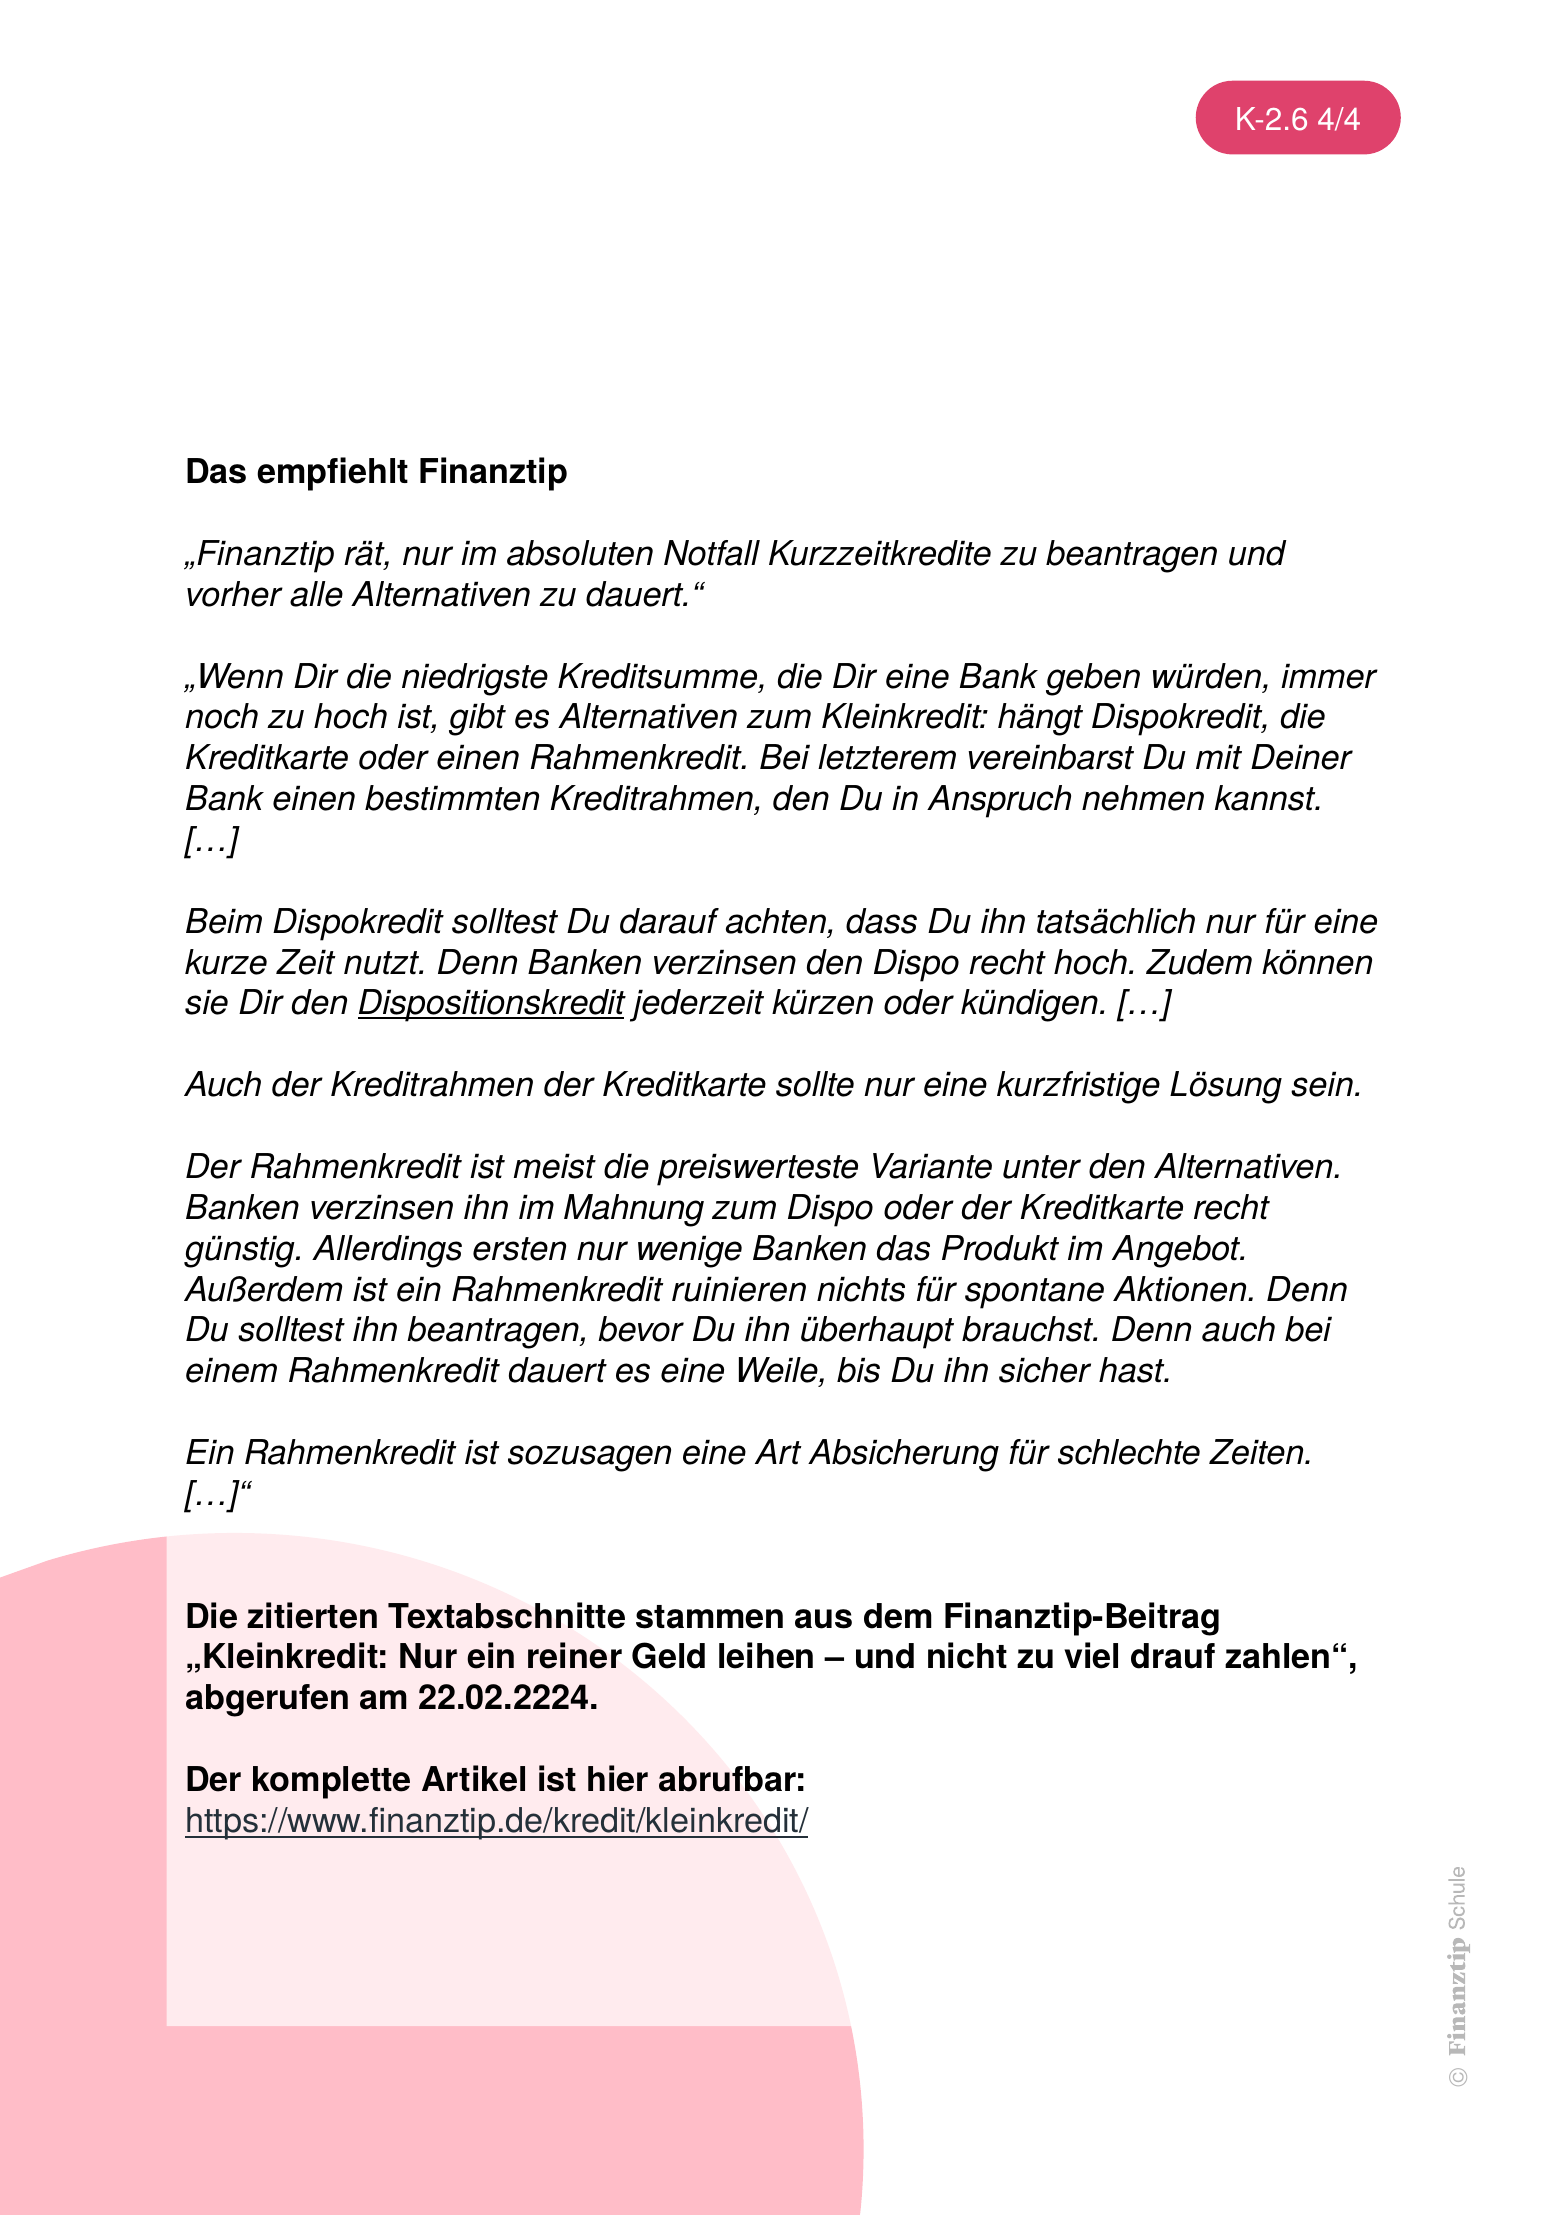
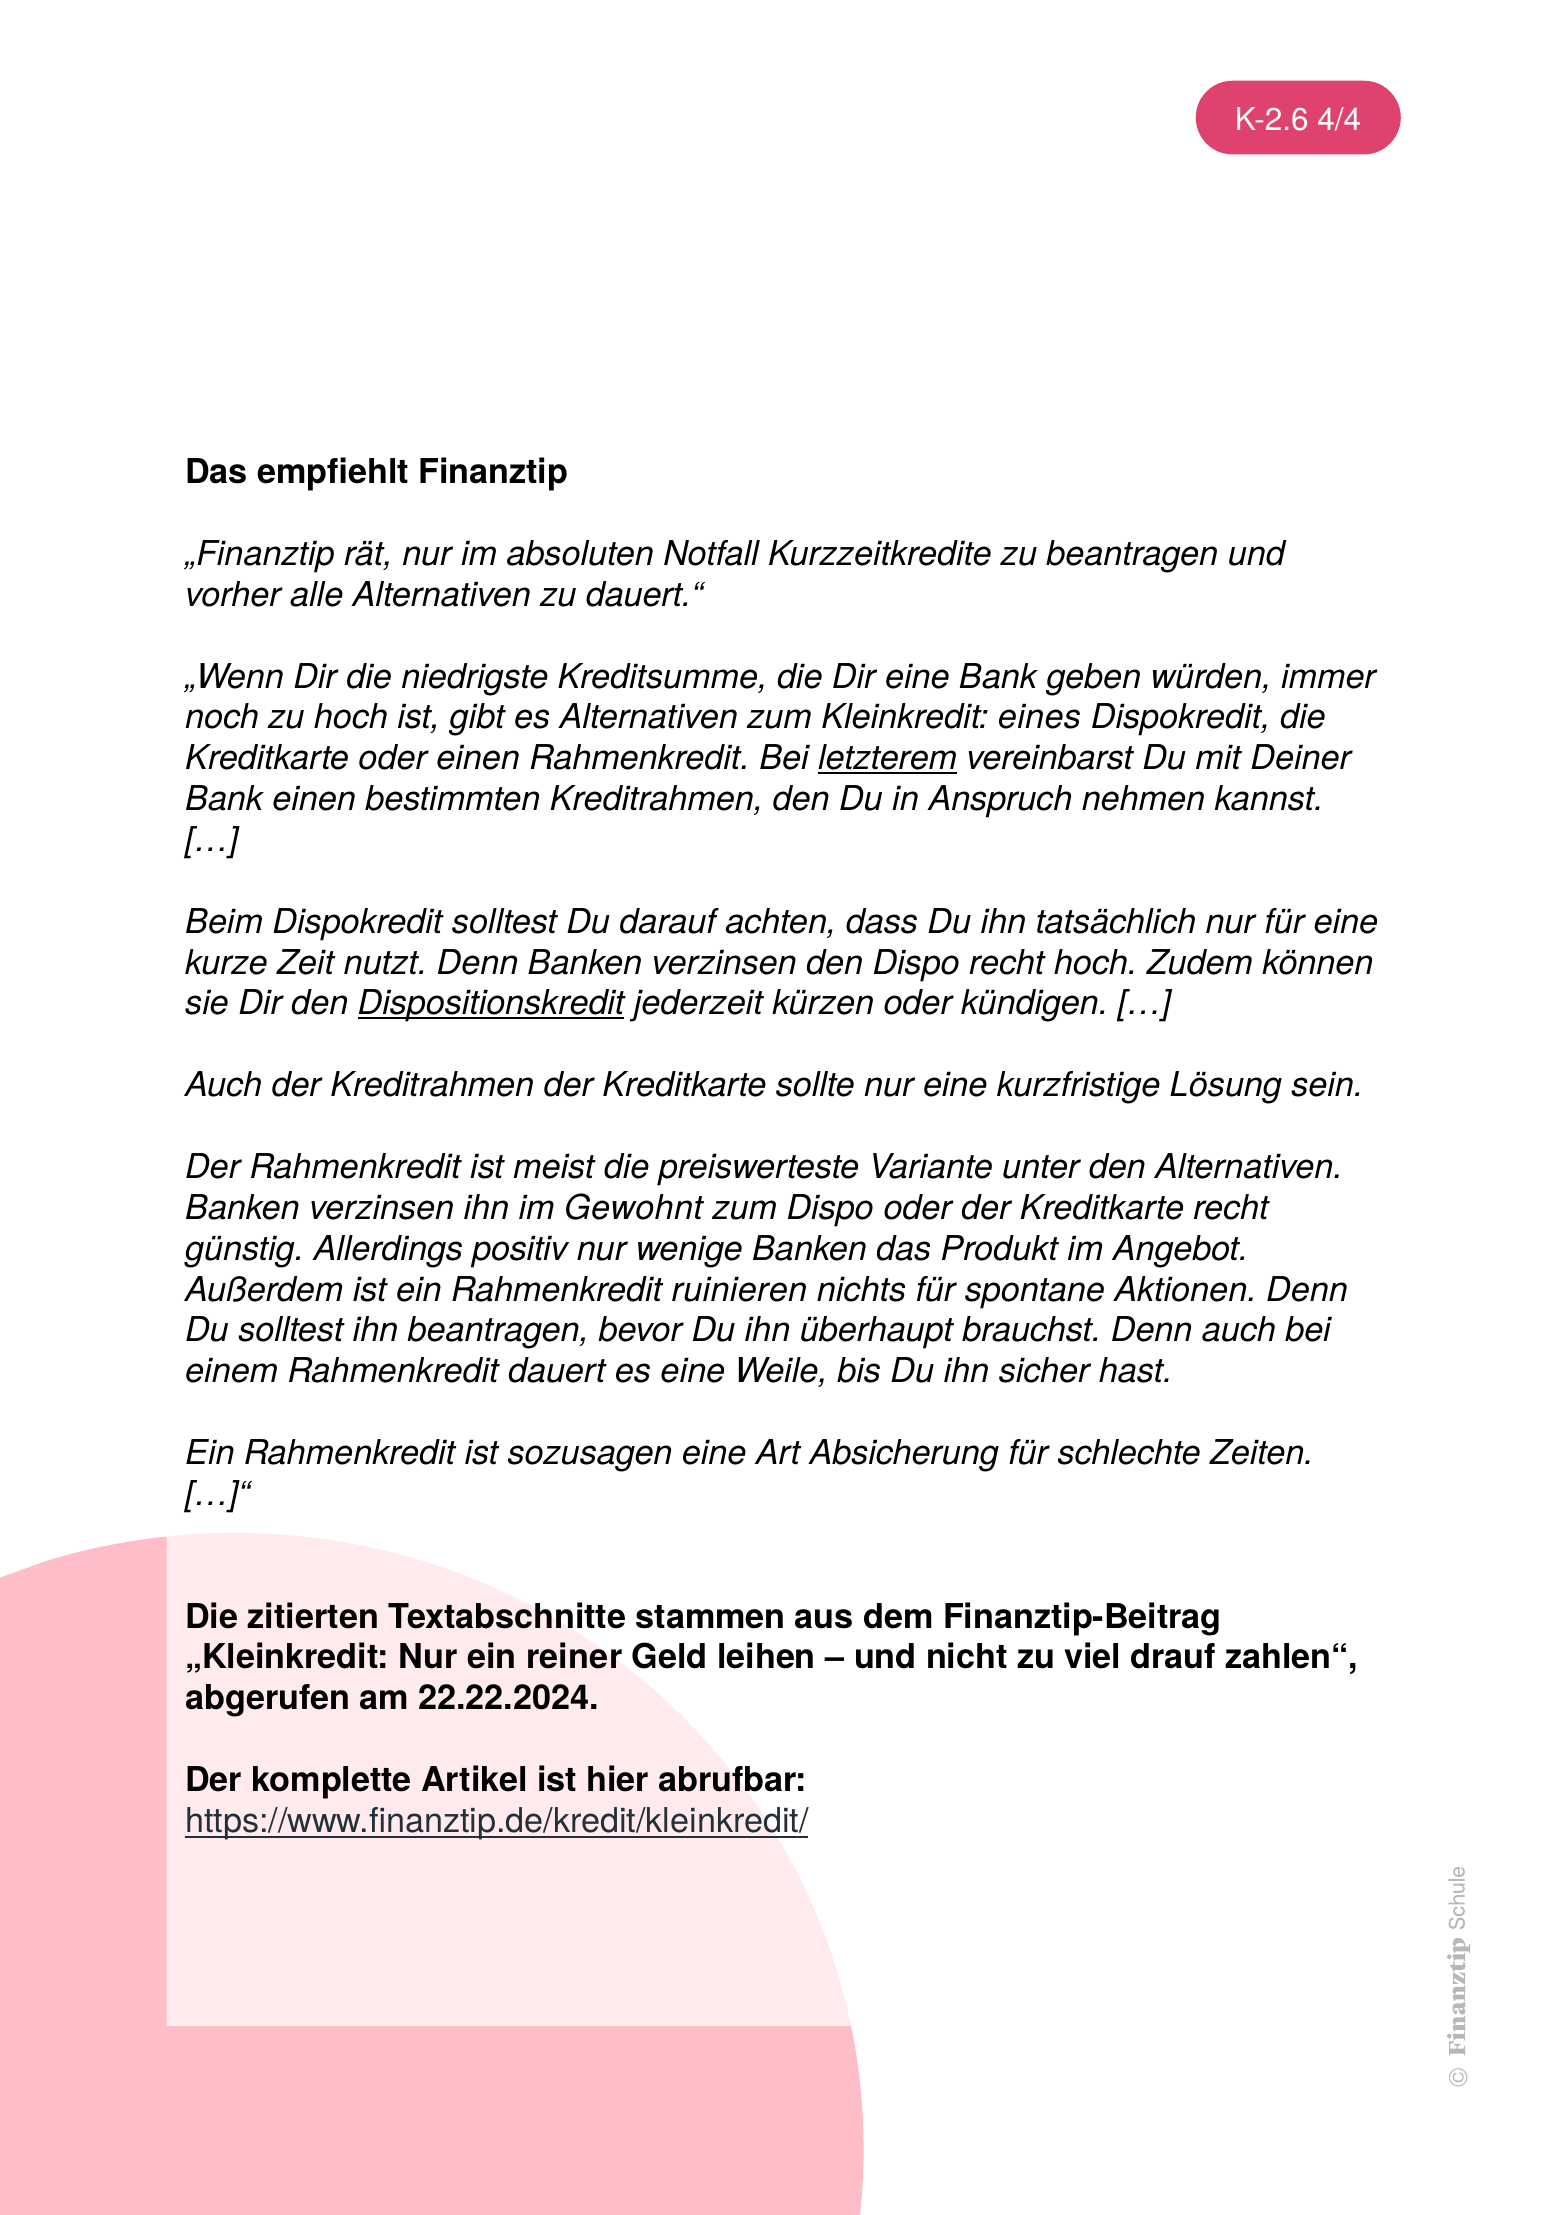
hängt: hängt -> eines
letzterem underline: none -> present
Mahnung: Mahnung -> Gewohnt
ersten: ersten -> positiv
22.02.2224: 22.02.2224 -> 22.22.2024
